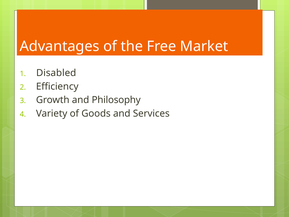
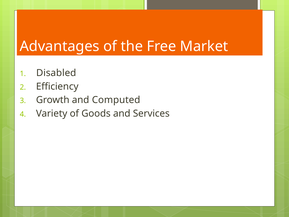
Philosophy: Philosophy -> Computed
